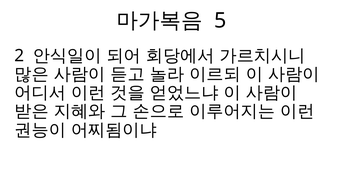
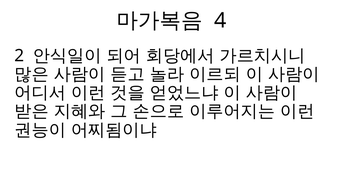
5: 5 -> 4
